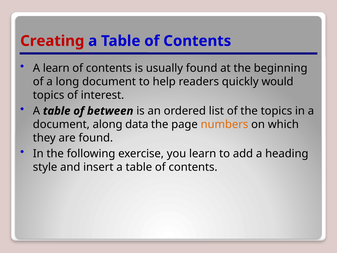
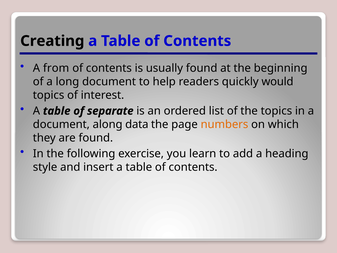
Creating colour: red -> black
A learn: learn -> from
between: between -> separate
